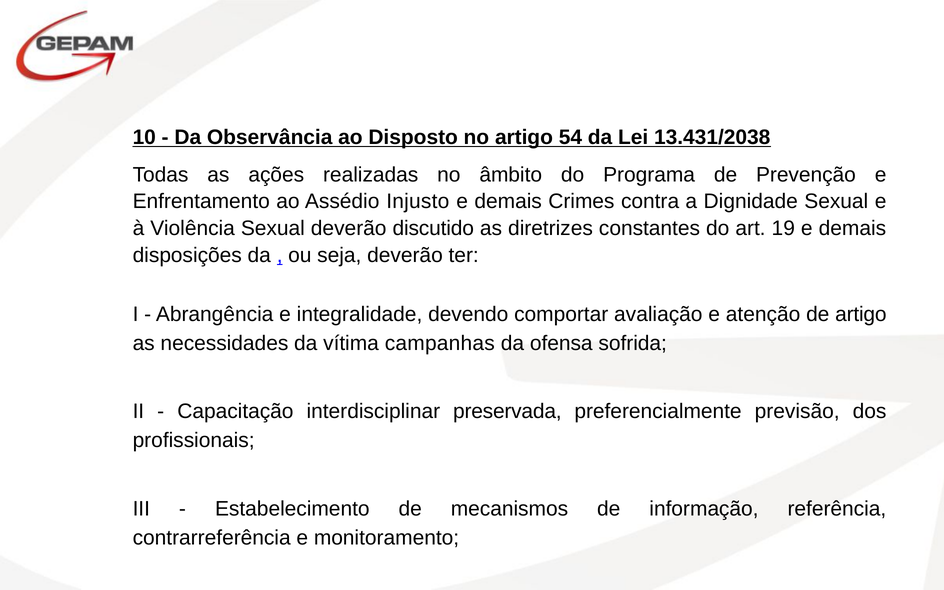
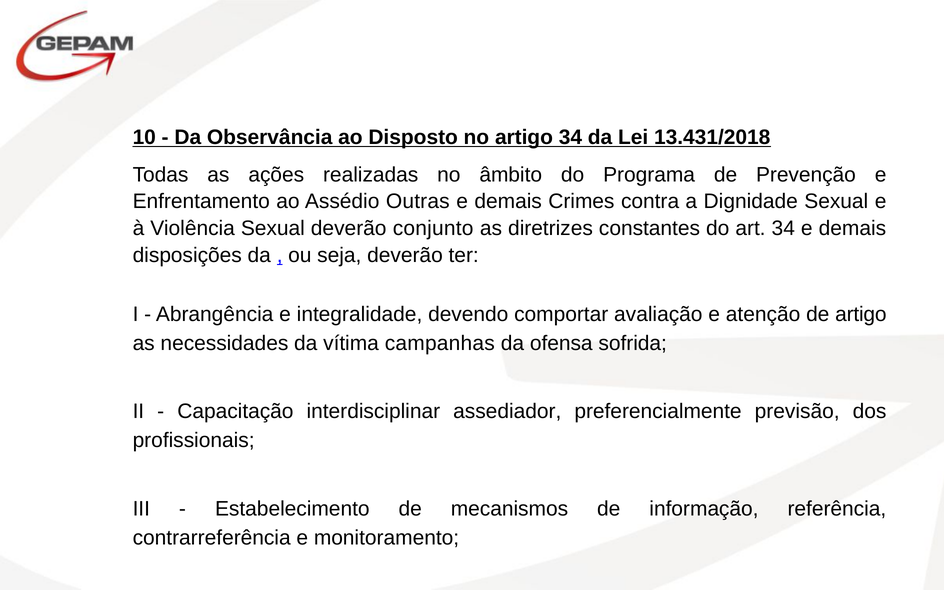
artigo 54: 54 -> 34
13.431/2038: 13.431/2038 -> 13.431/2018
Injusto: Injusto -> Outras
discutido: discutido -> conjunto
art 19: 19 -> 34
preservada: preservada -> assediador
